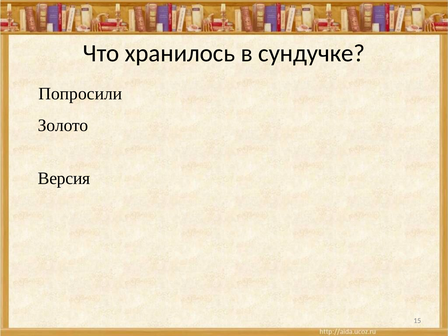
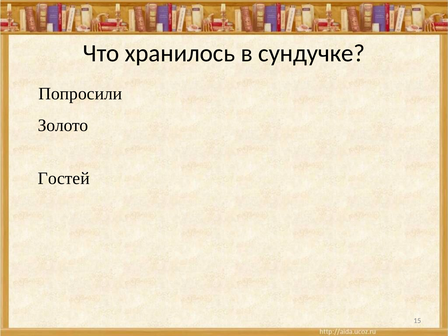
Версия: Версия -> Гостей
